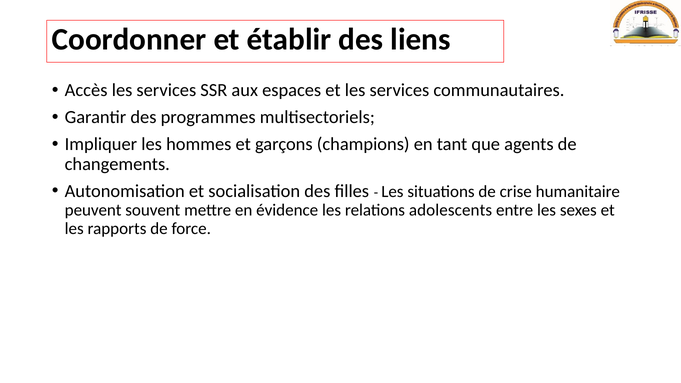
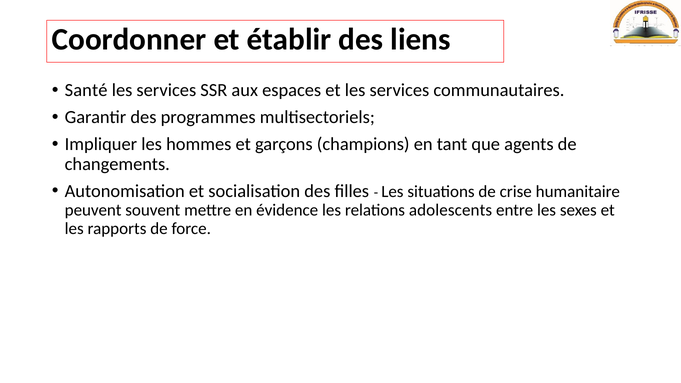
Accès: Accès -> Santé
